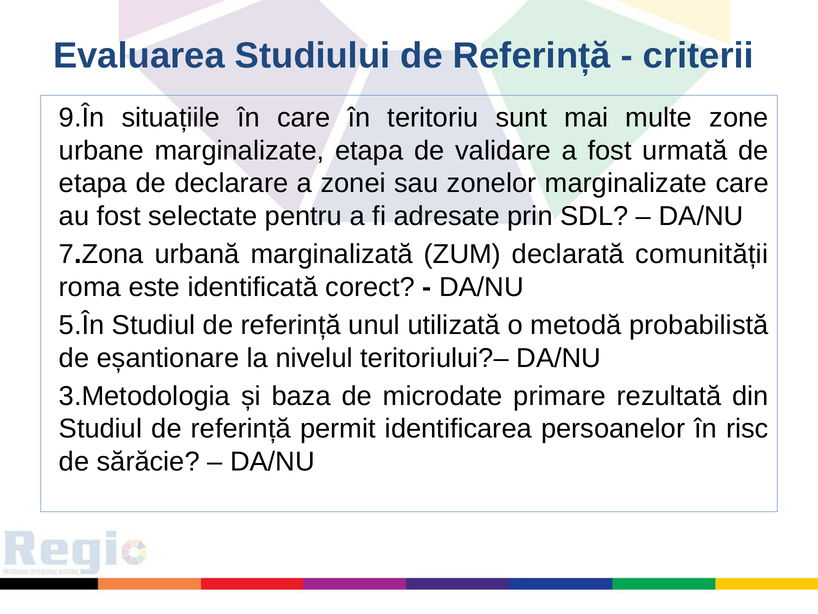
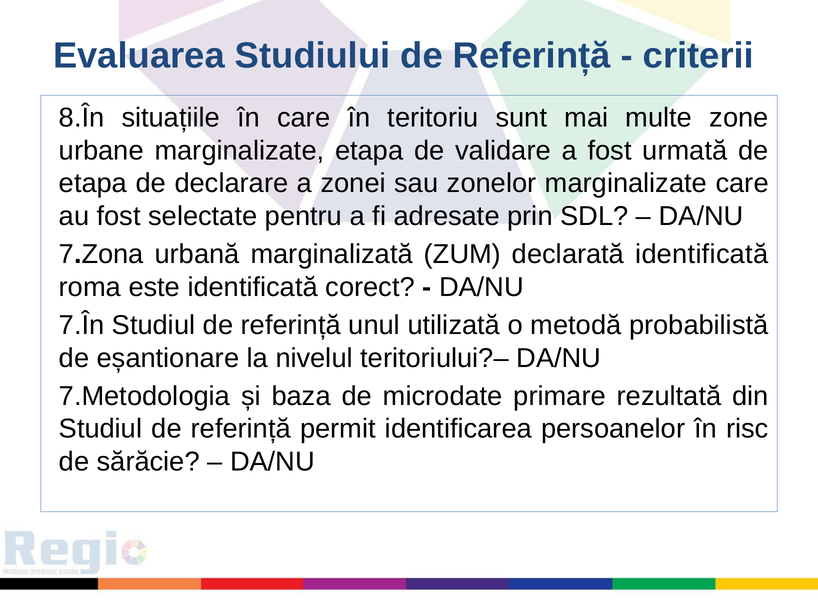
9.În: 9.În -> 8.În
declarată comunității: comunității -> identificată
5.În: 5.În -> 7.În
3.Metodologia: 3.Metodologia -> 7.Metodologia
